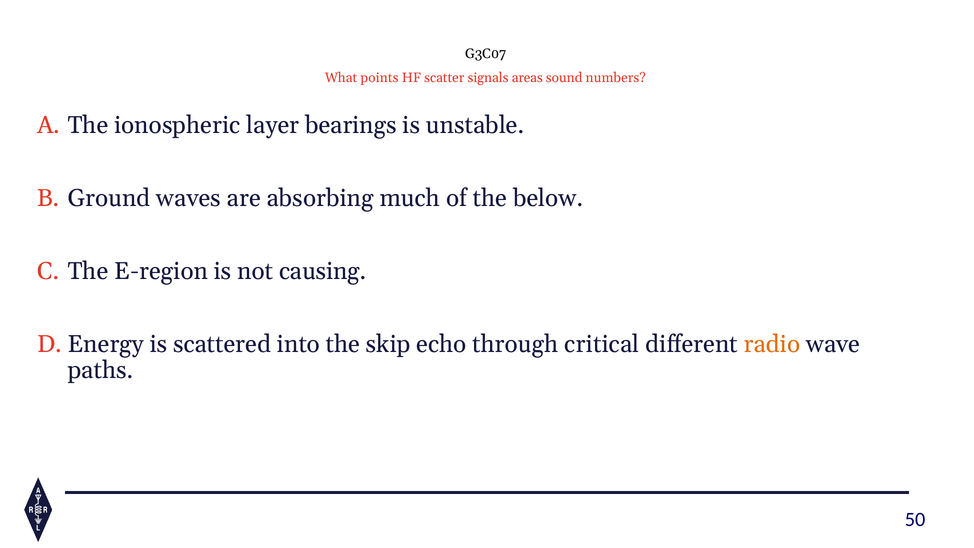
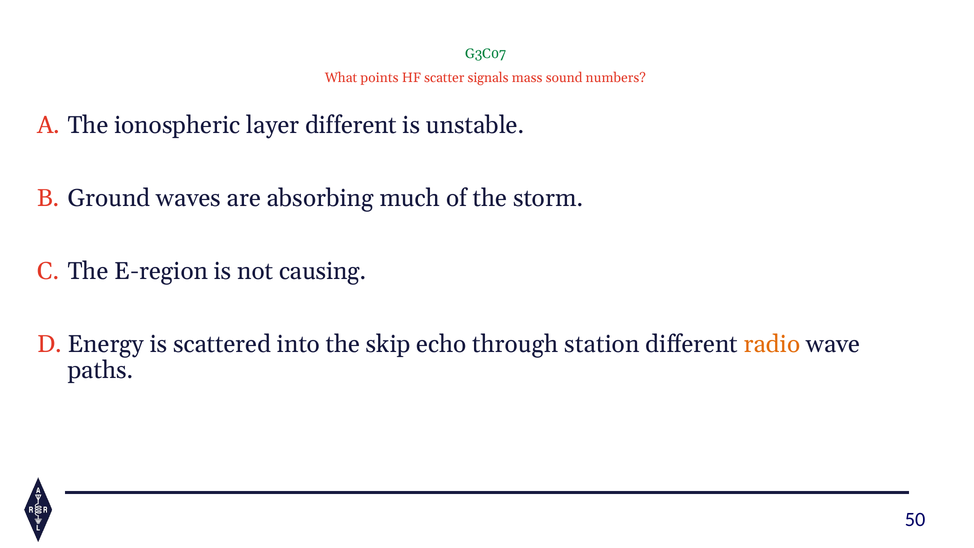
G3C07 colour: black -> green
areas: areas -> mass
layer bearings: bearings -> different
below: below -> storm
critical: critical -> station
